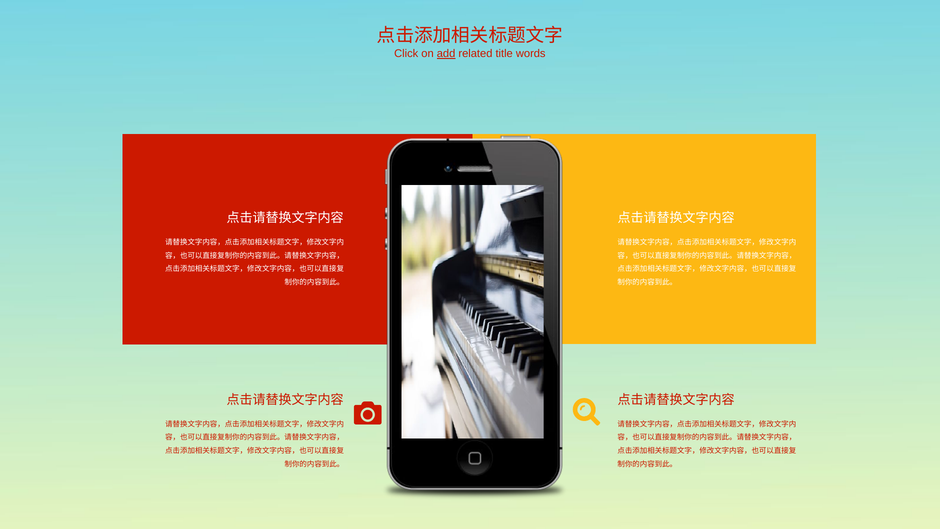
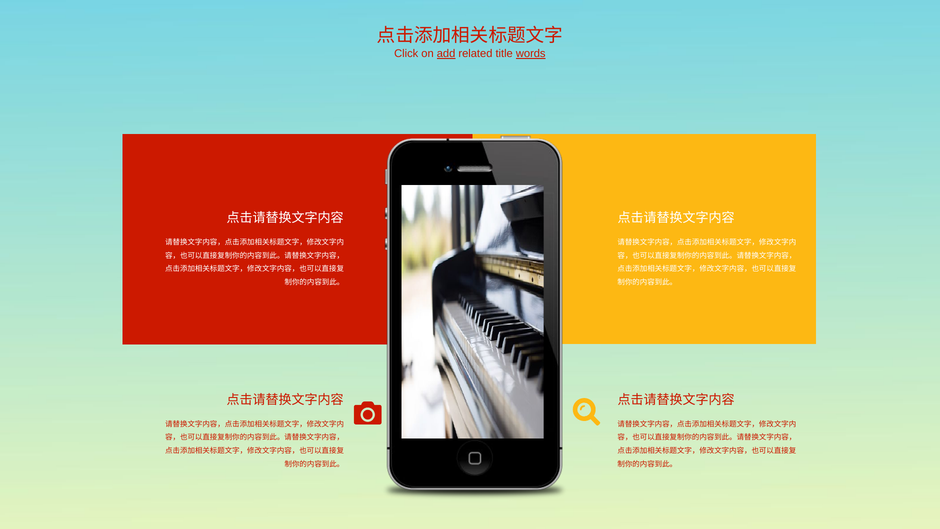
words underline: none -> present
